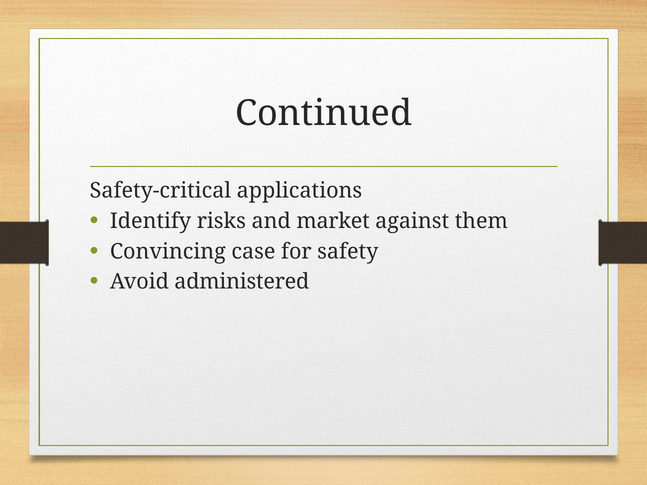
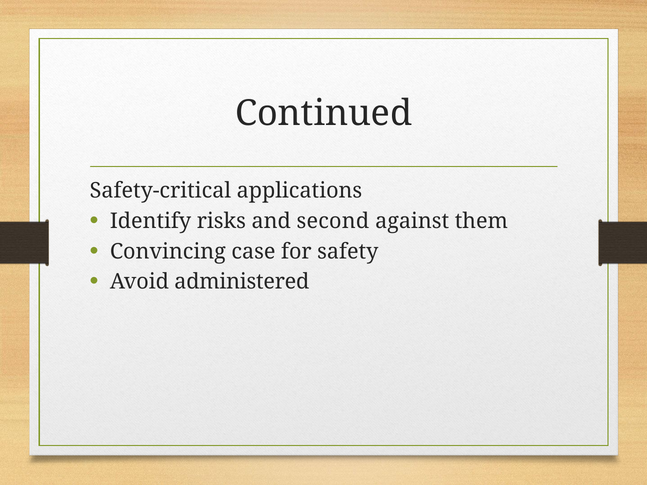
market: market -> second
